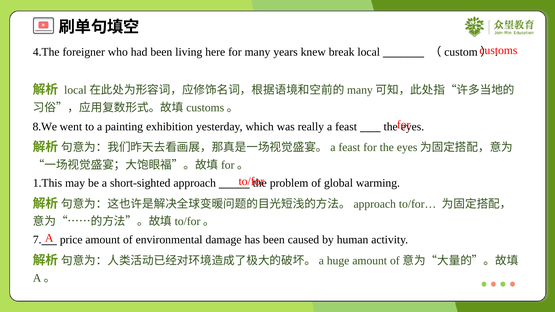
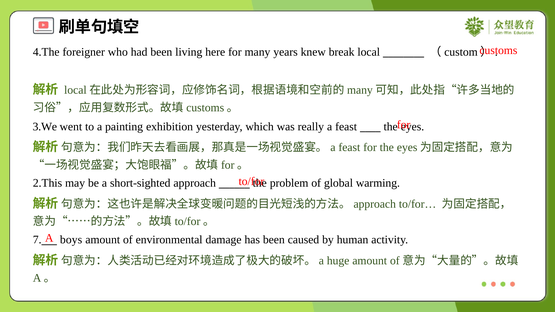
8.We: 8.We -> 3.We
1.This: 1.This -> 2.This
price: price -> boys
